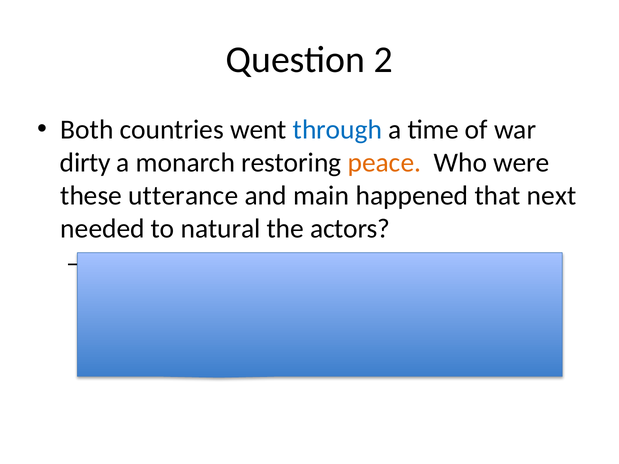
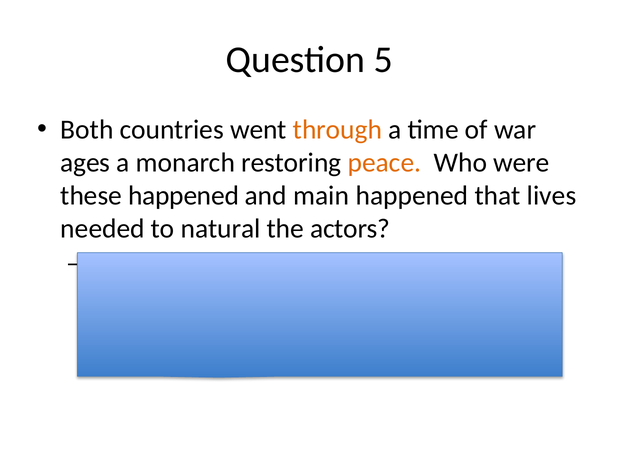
2: 2 -> 5
through colour: blue -> orange
dirty: dirty -> ages
these utterance: utterance -> happened
next: next -> lives
